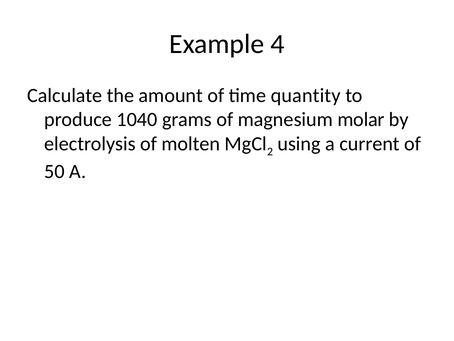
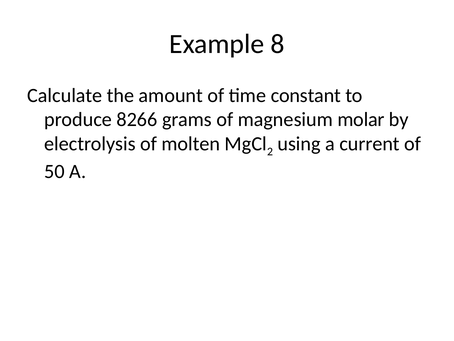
4: 4 -> 8
quantity: quantity -> constant
1040: 1040 -> 8266
